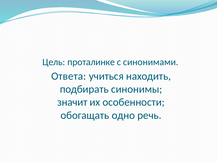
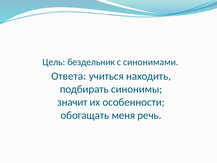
проталинке: проталинке -> бездельник
одно: одно -> меня
